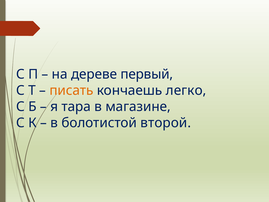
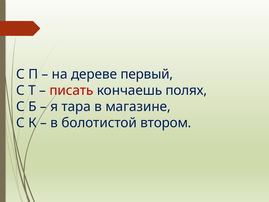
писать colour: orange -> red
легко: легко -> полях
второй: второй -> втором
